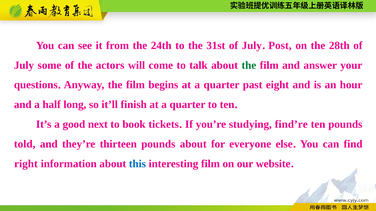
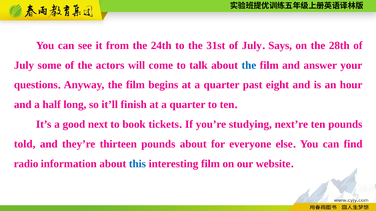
Post: Post -> Says
the at (249, 65) colour: green -> blue
find’re: find’re -> next’re
right: right -> radio
